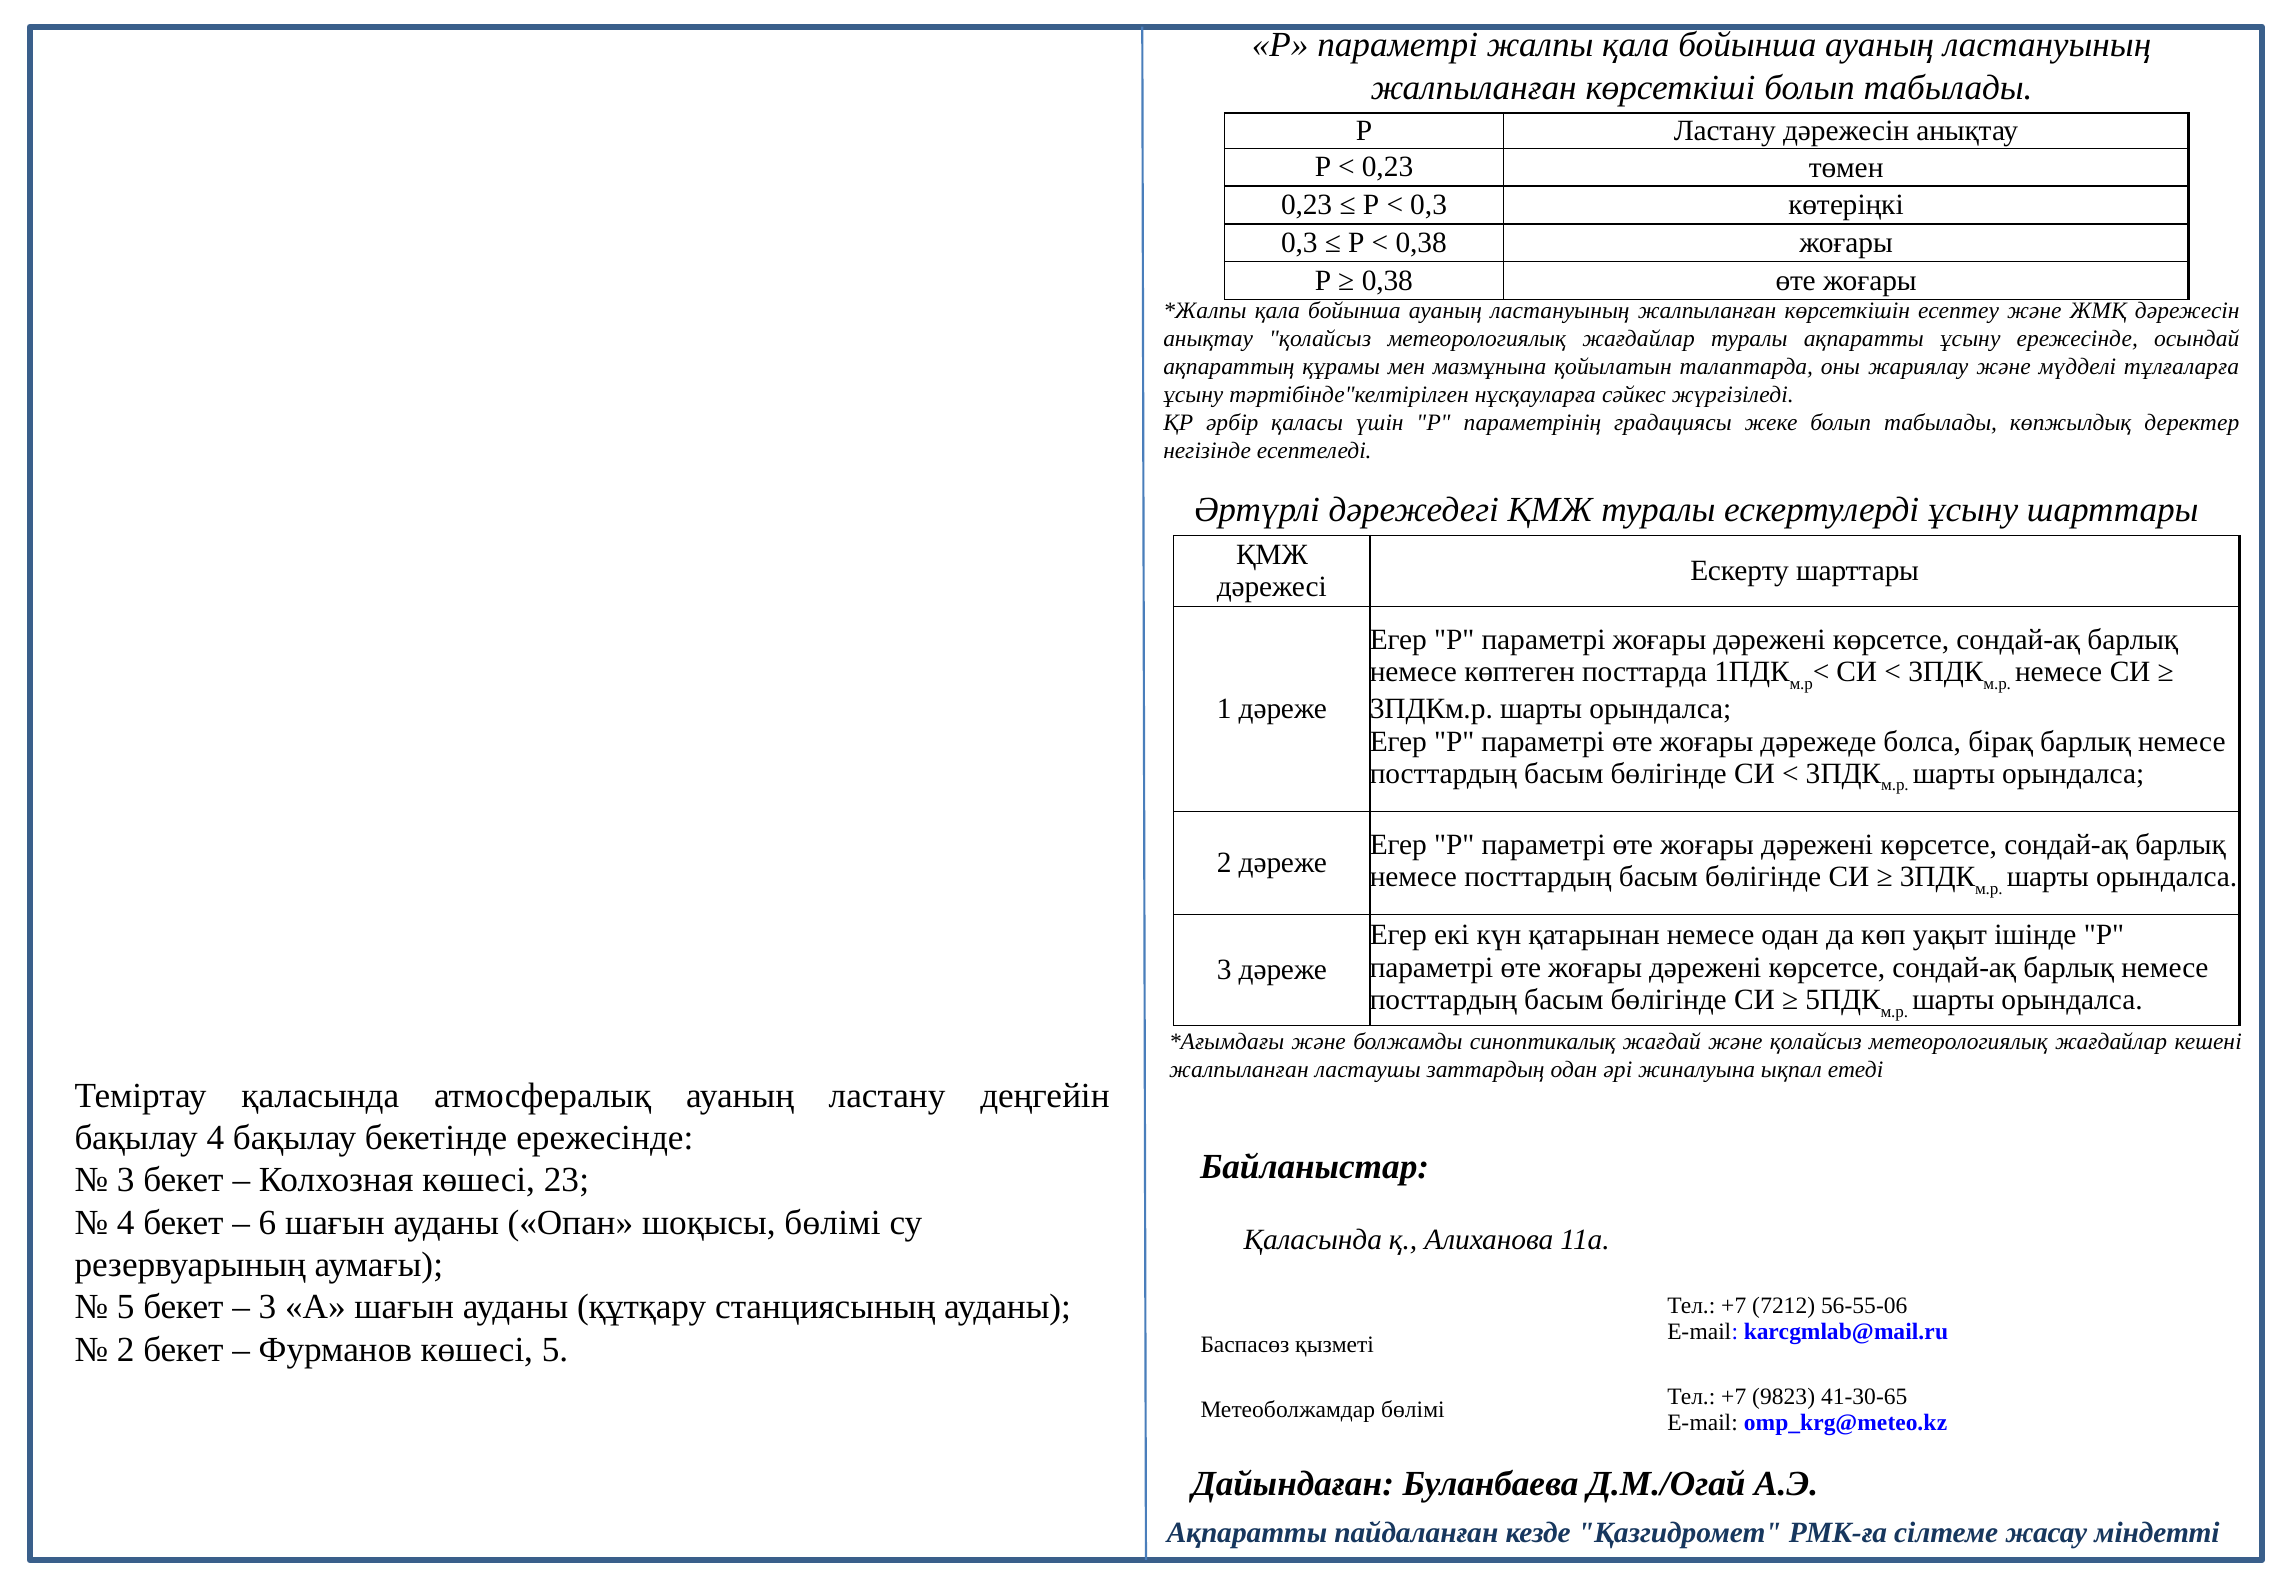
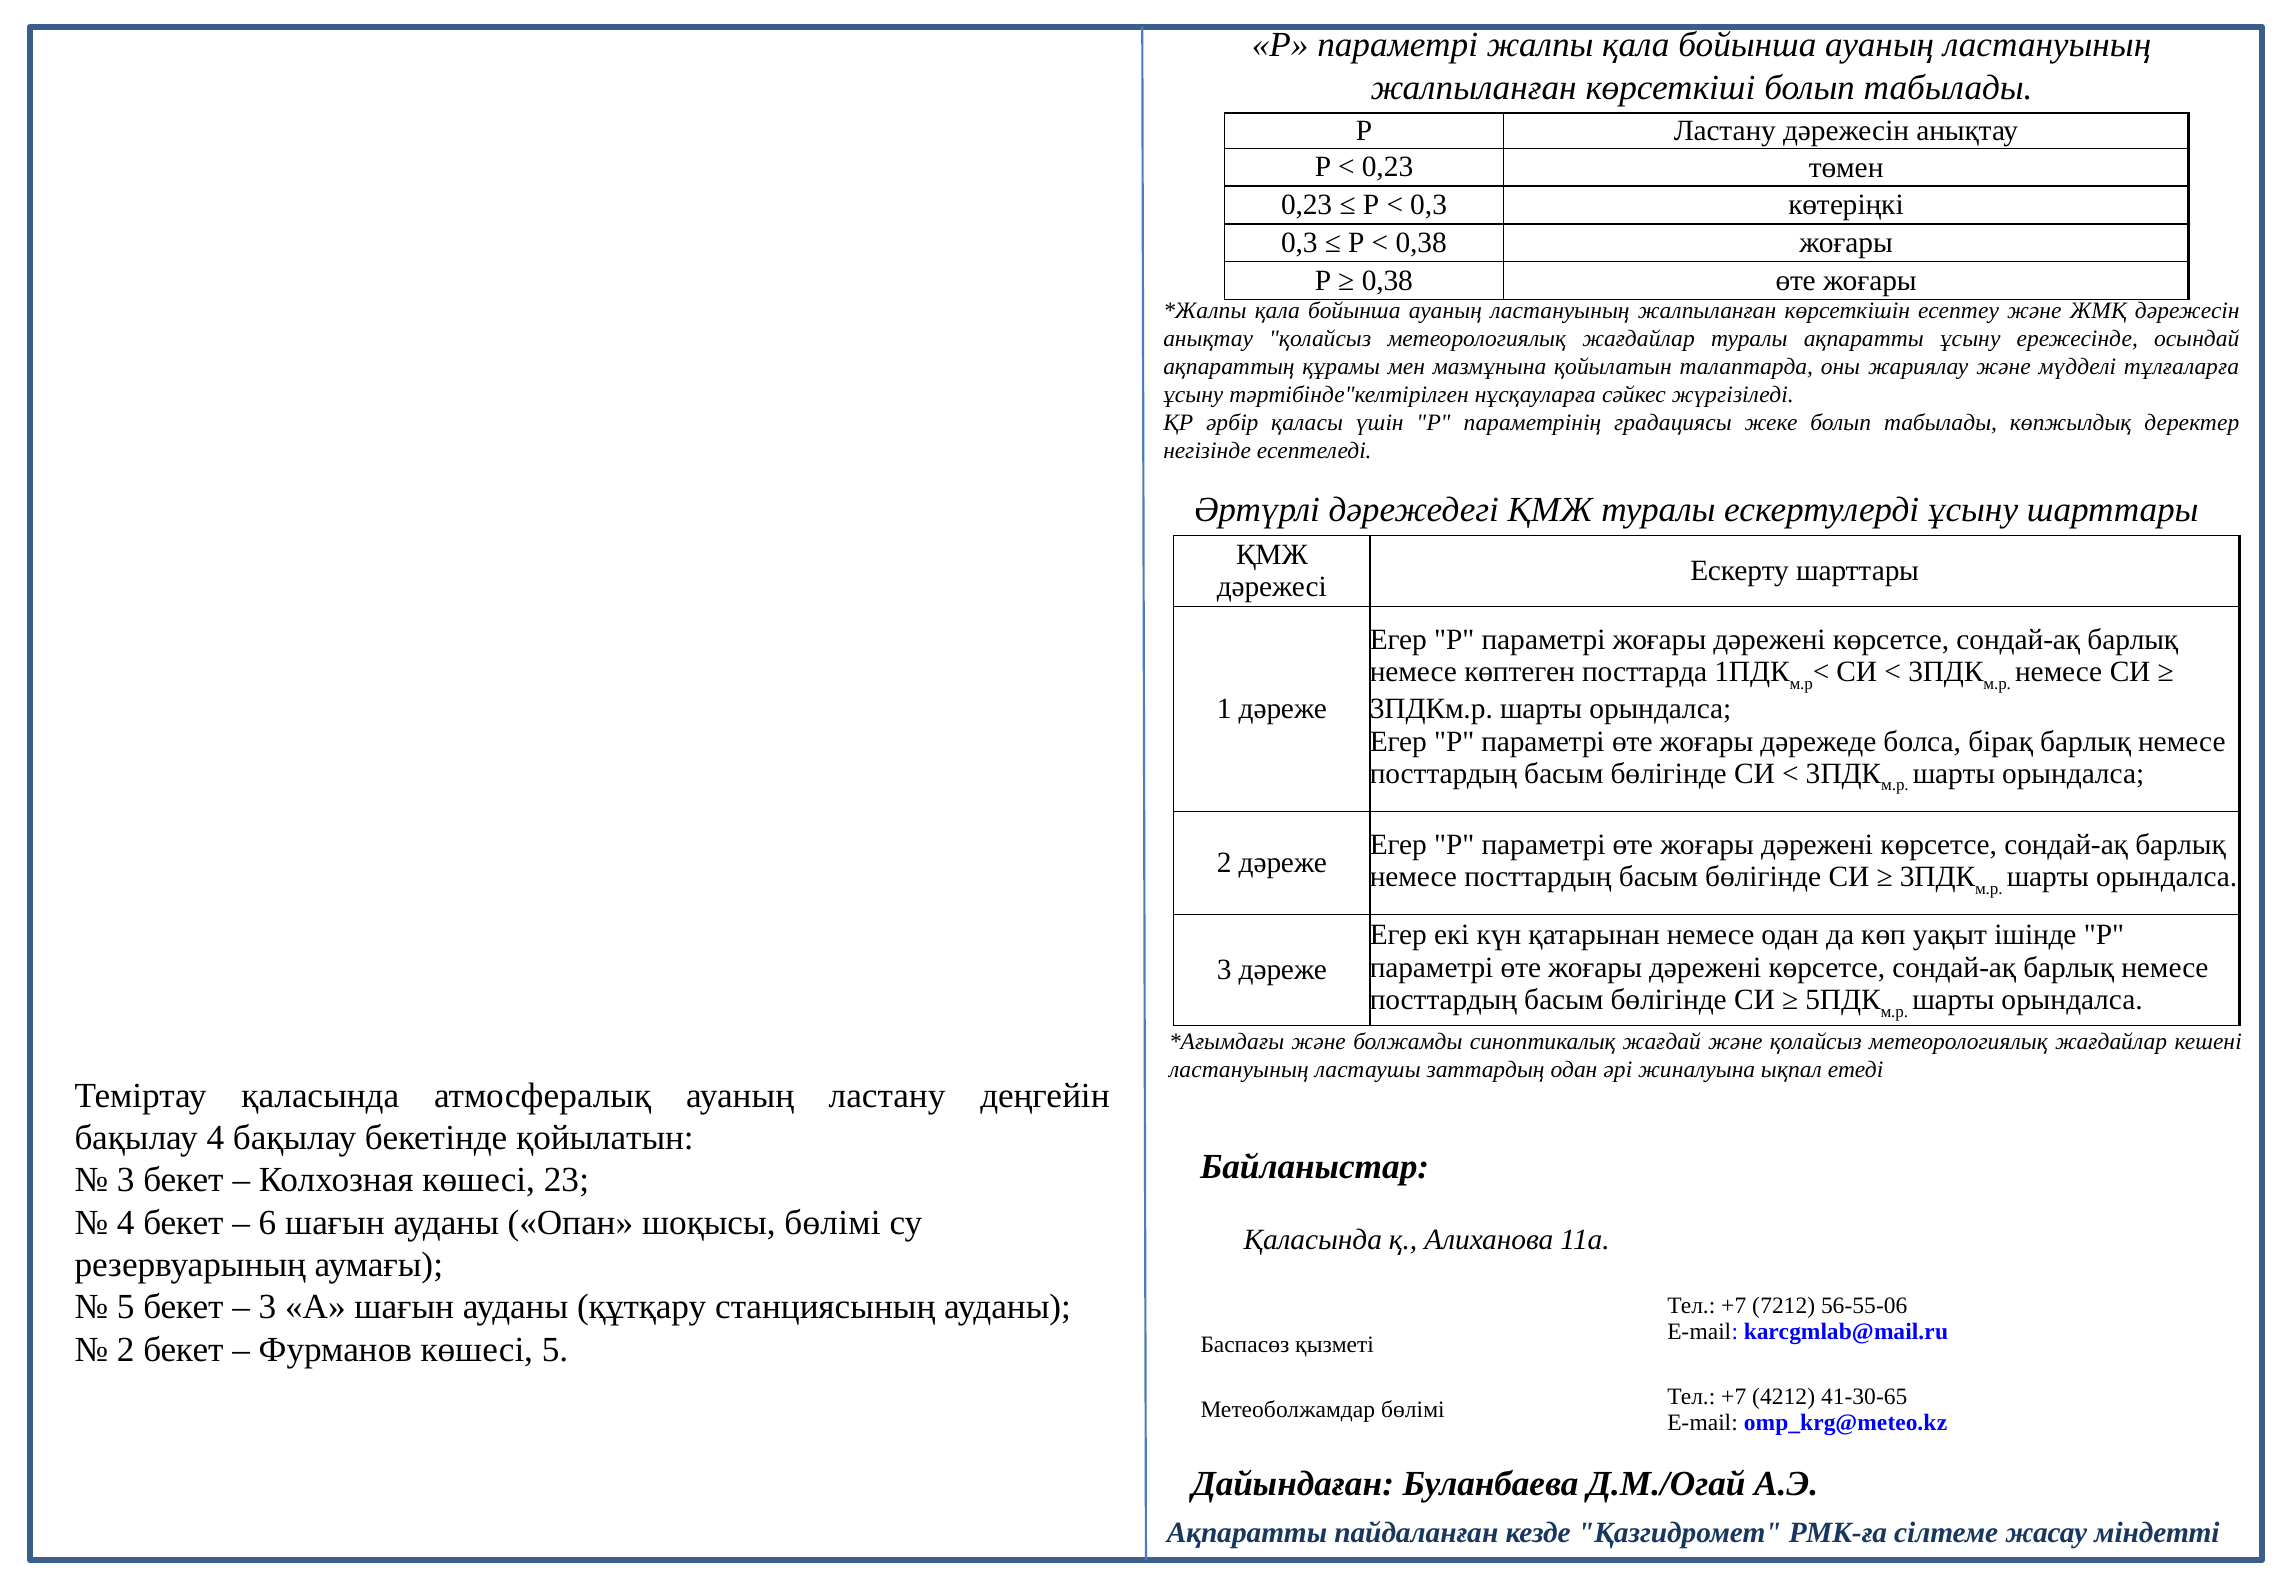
жалпыланған at (1239, 1070): жалпыланған -> ластануының
бекетінде ережесінде: ережесінде -> қойылатын
9823: 9823 -> 4212
